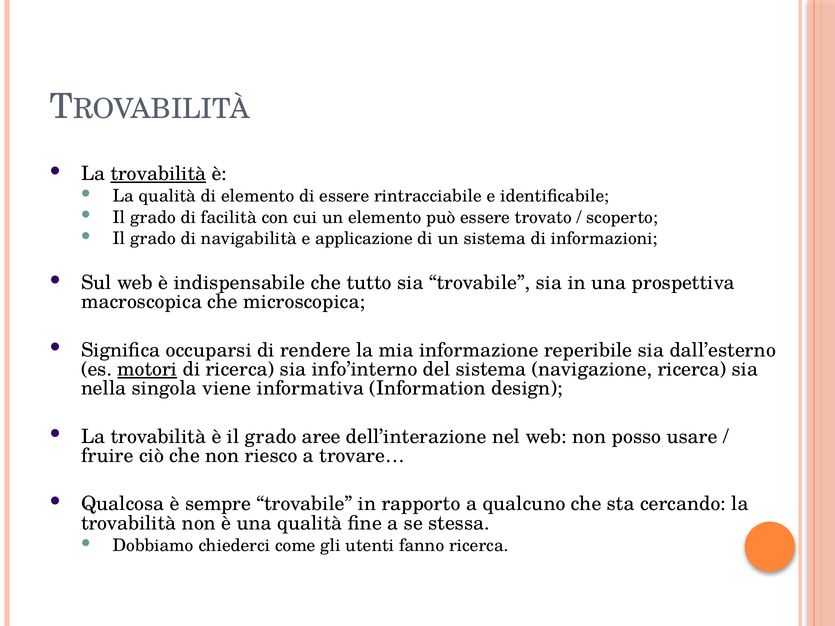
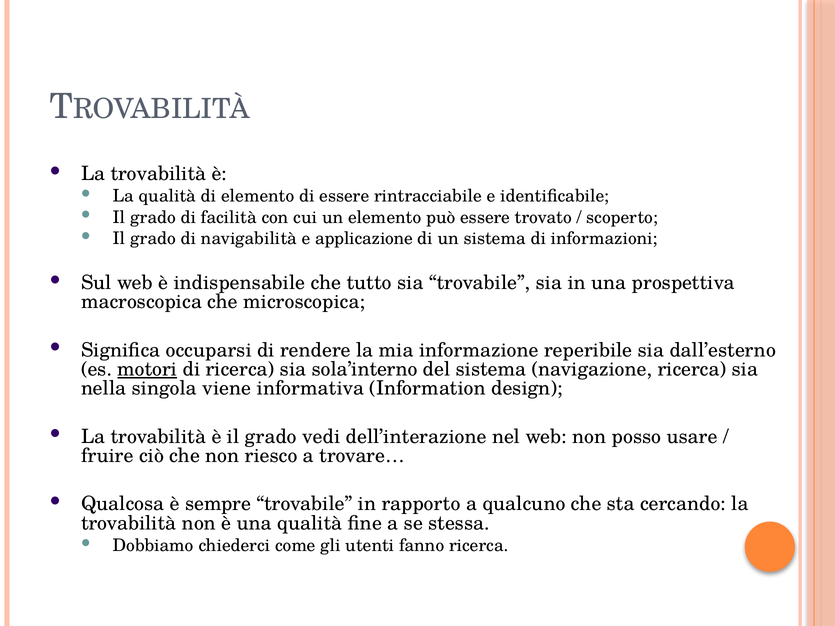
trovabilità at (158, 174) underline: present -> none
info’interno: info’interno -> sola’interno
aree: aree -> vedi
